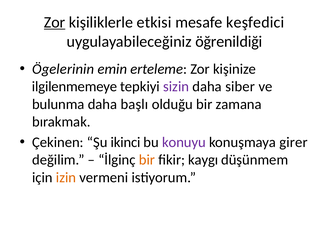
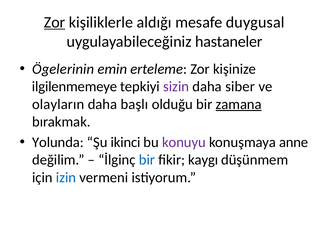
etkisi: etkisi -> aldığı
keşfedici: keşfedici -> duygusal
öğrenildiği: öğrenildiği -> hastaneler
bulunma: bulunma -> olayların
zamana underline: none -> present
Çekinen: Çekinen -> Yolunda
girer: girer -> anne
bir at (147, 160) colour: orange -> blue
izin colour: orange -> blue
